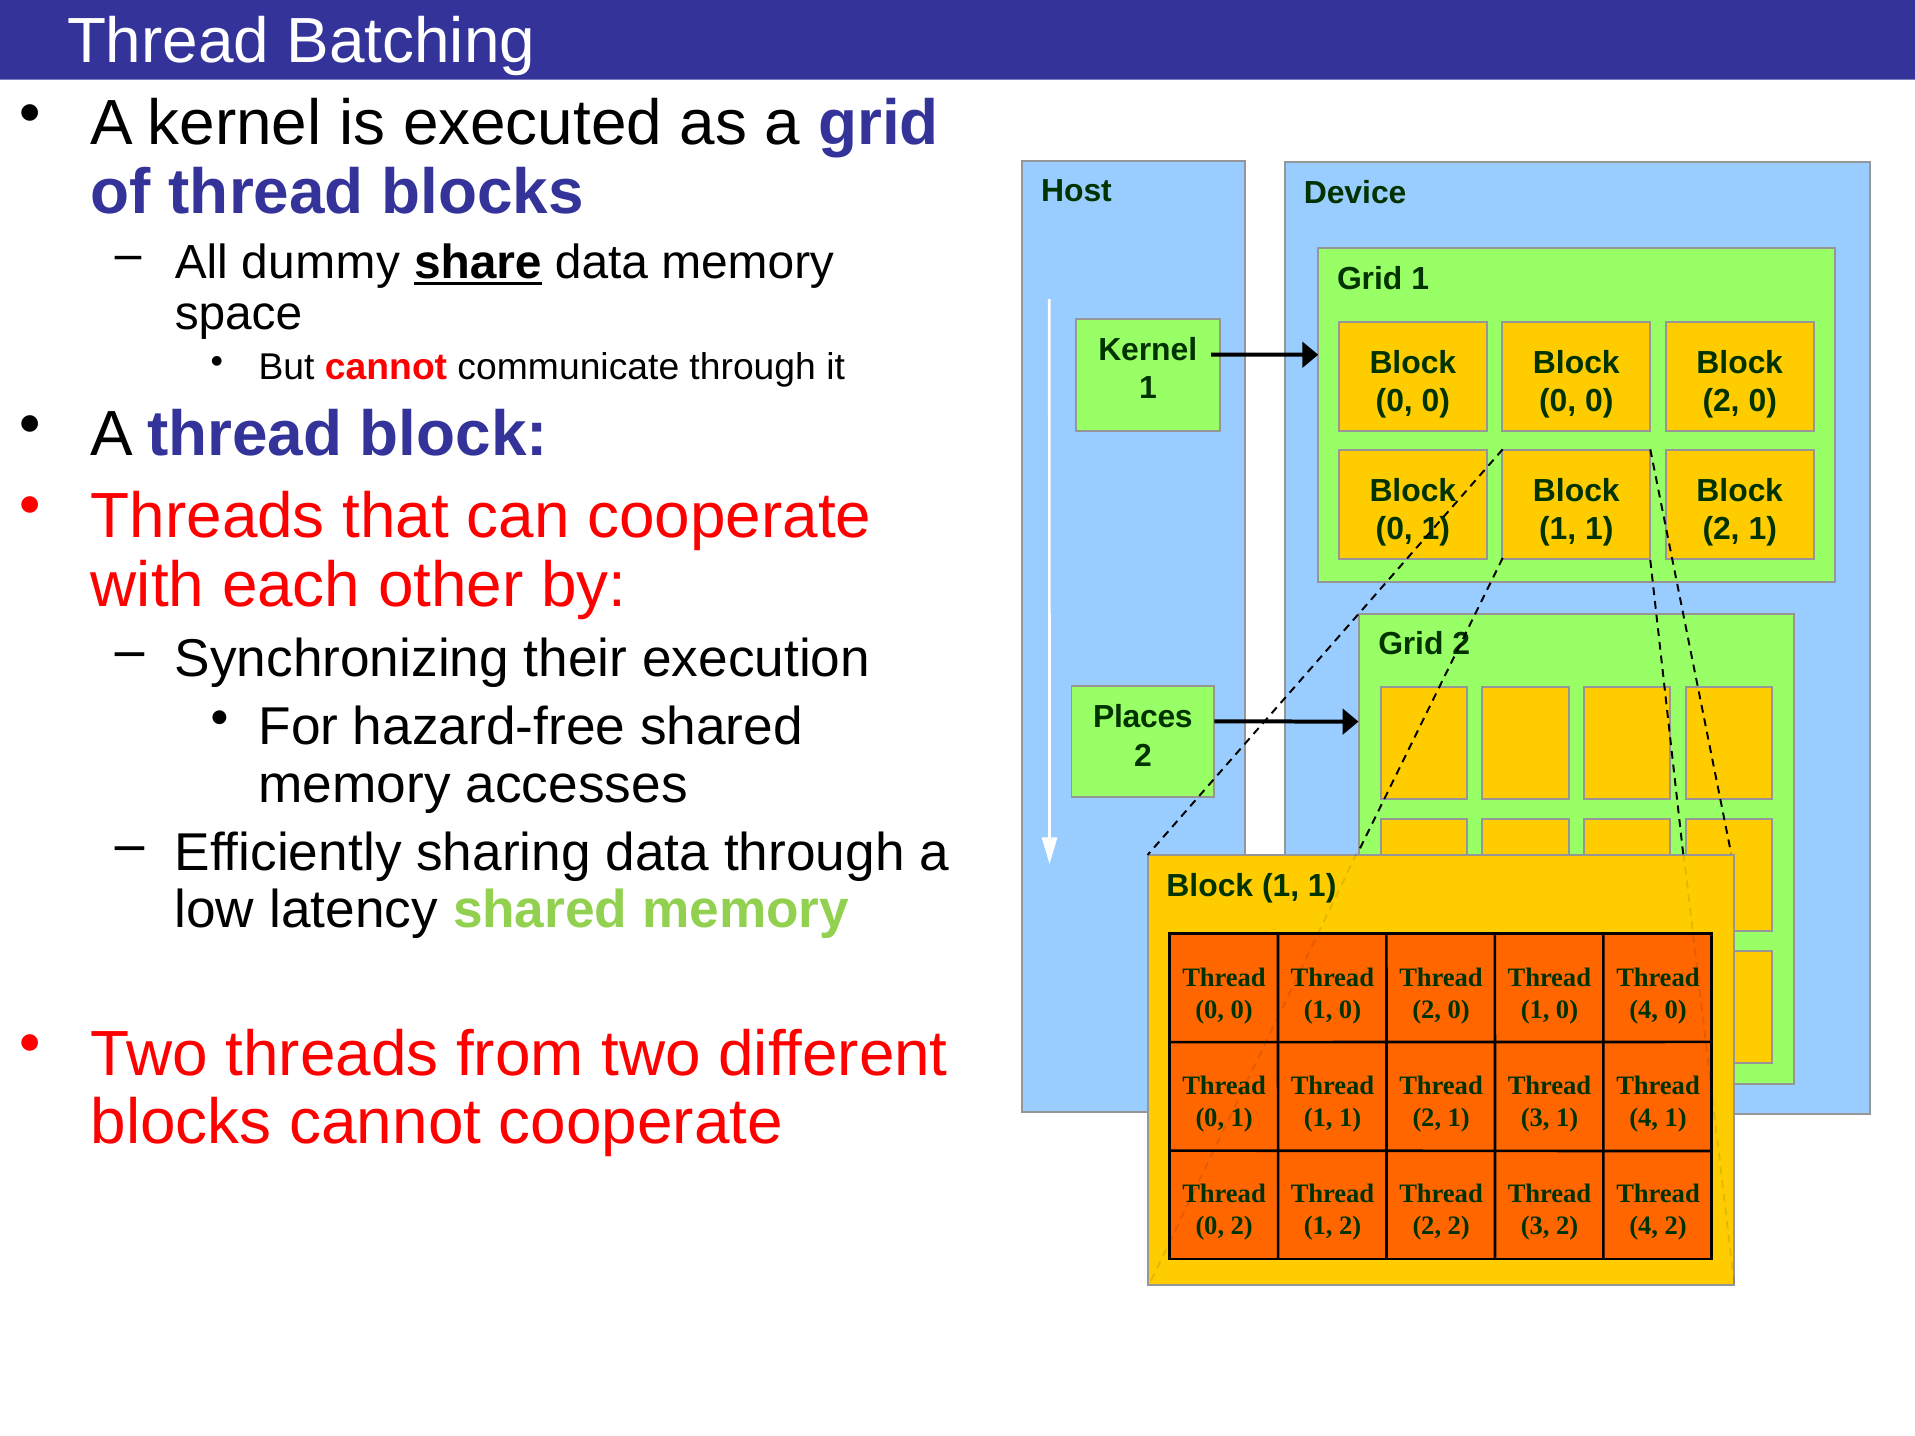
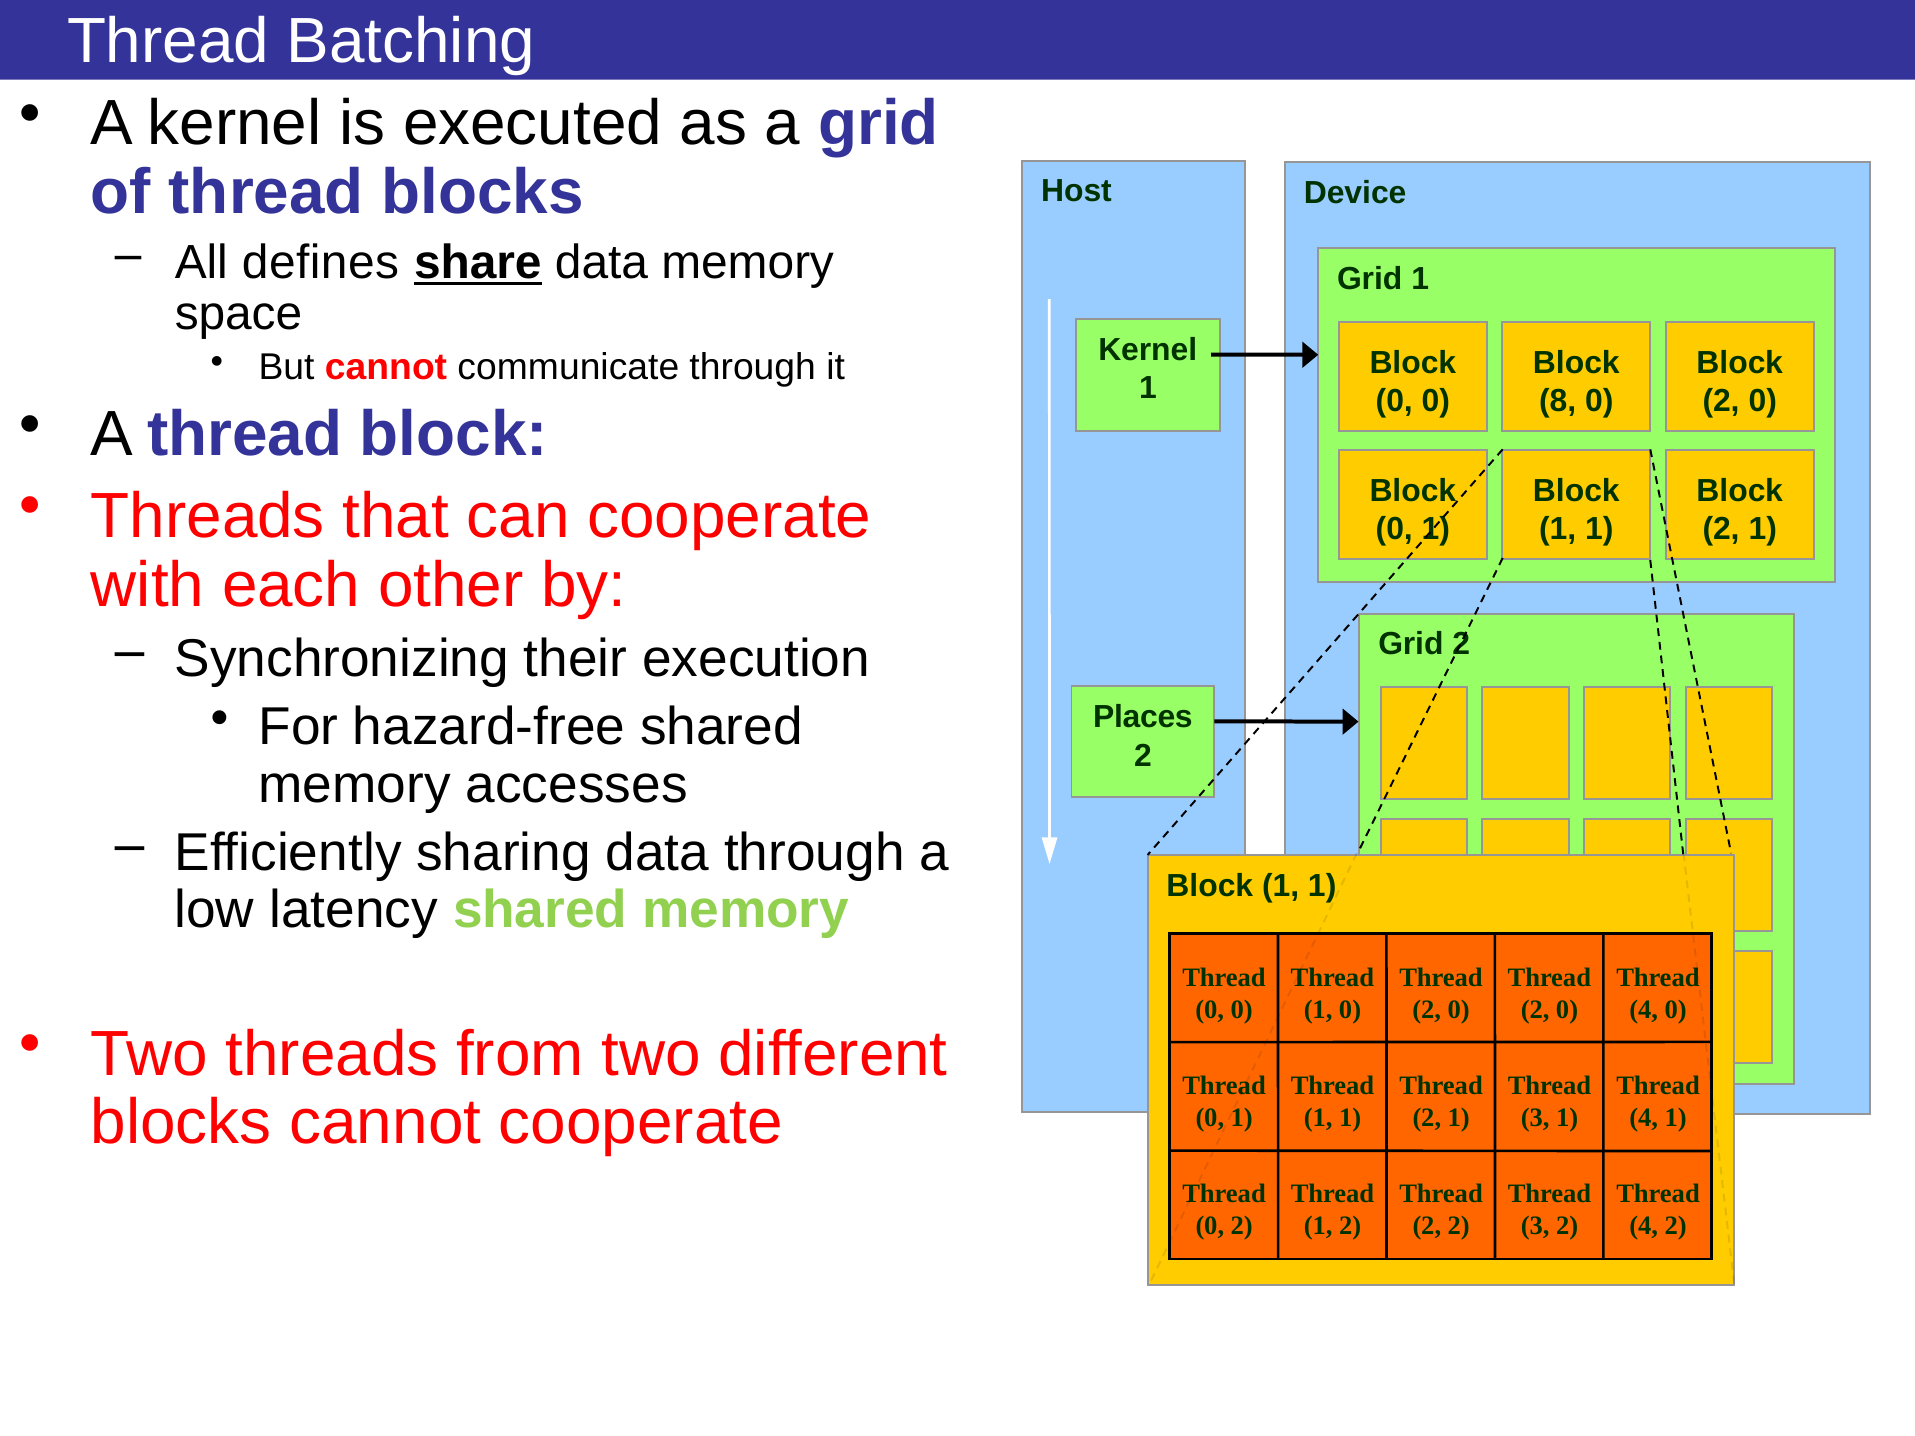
dummy: dummy -> defines
0 at (1558, 401): 0 -> 8
1 at (1535, 1010): 1 -> 2
